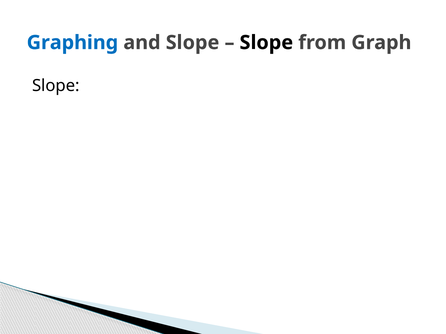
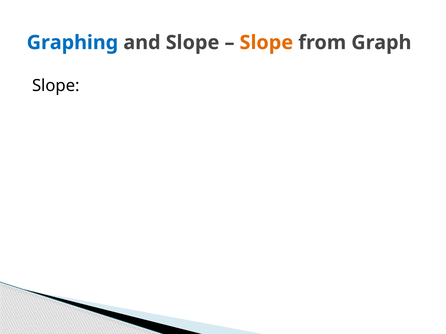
Slope at (266, 43) colour: black -> orange
